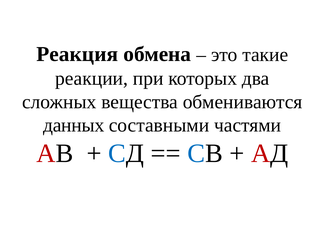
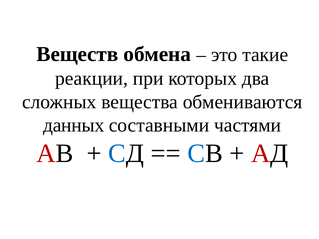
Реакция: Реакция -> Веществ
